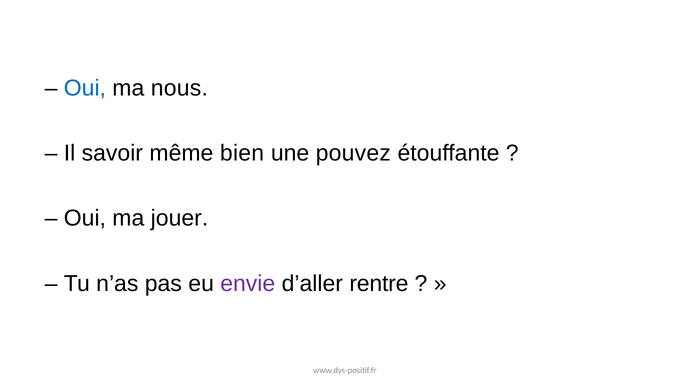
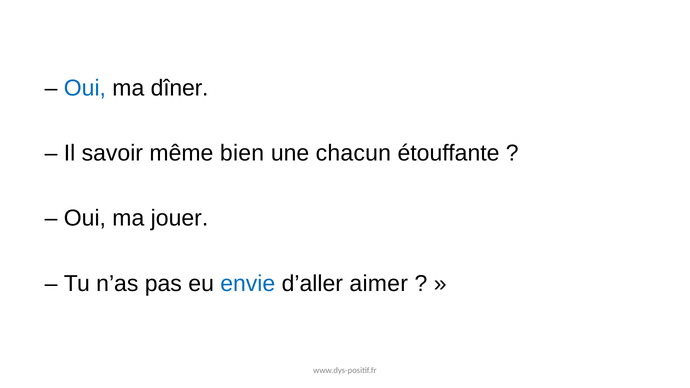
nous: nous -> dîner
pouvez: pouvez -> chacun
envie colour: purple -> blue
rentre: rentre -> aimer
